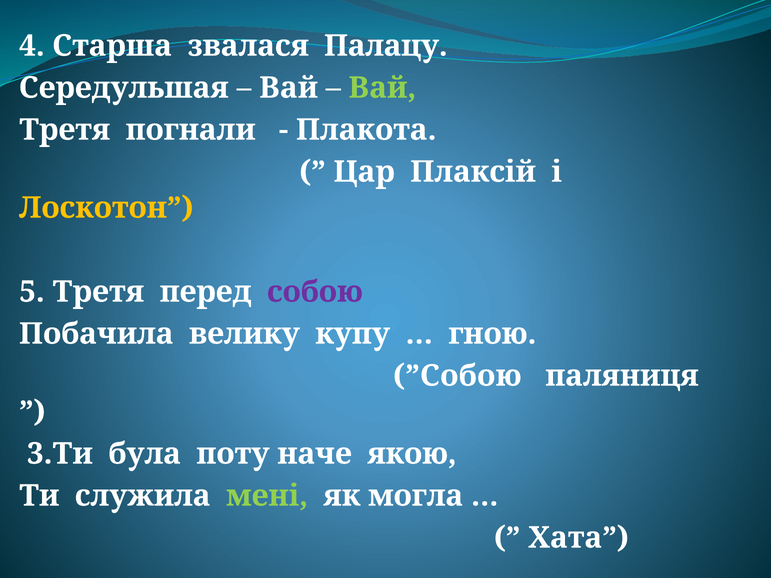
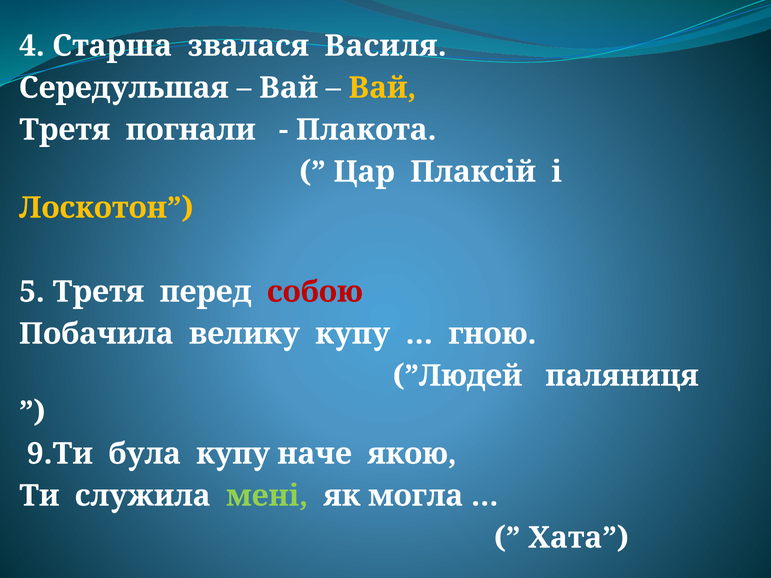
Палацу: Палацу -> Василя
Вай at (382, 88) colour: light green -> yellow
собою colour: purple -> red
”Собою: ”Собою -> ”Людей
3.Ти: 3.Ти -> 9.Ти
була поту: поту -> купу
